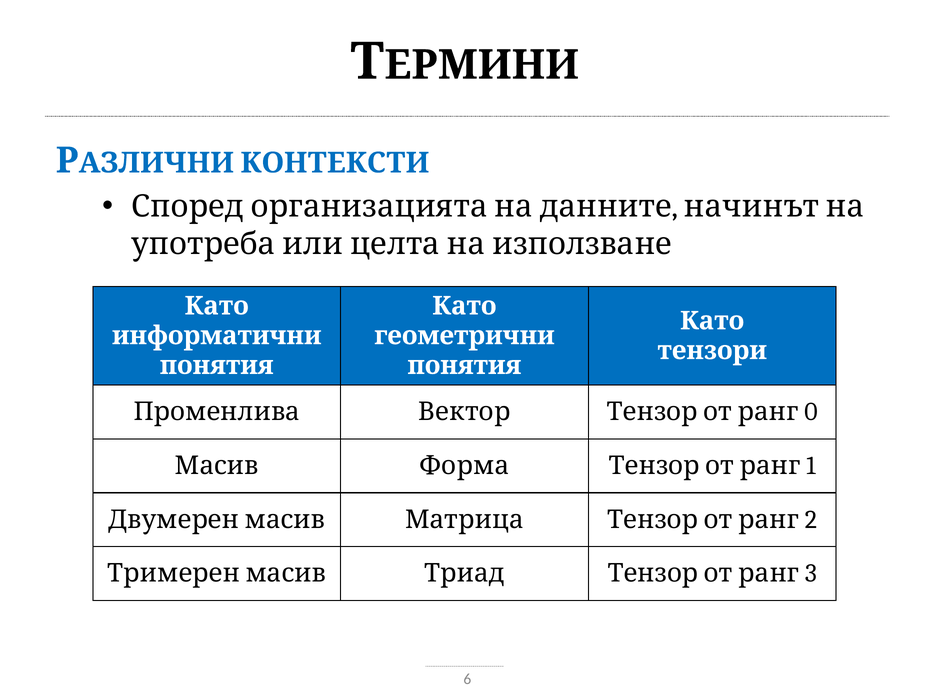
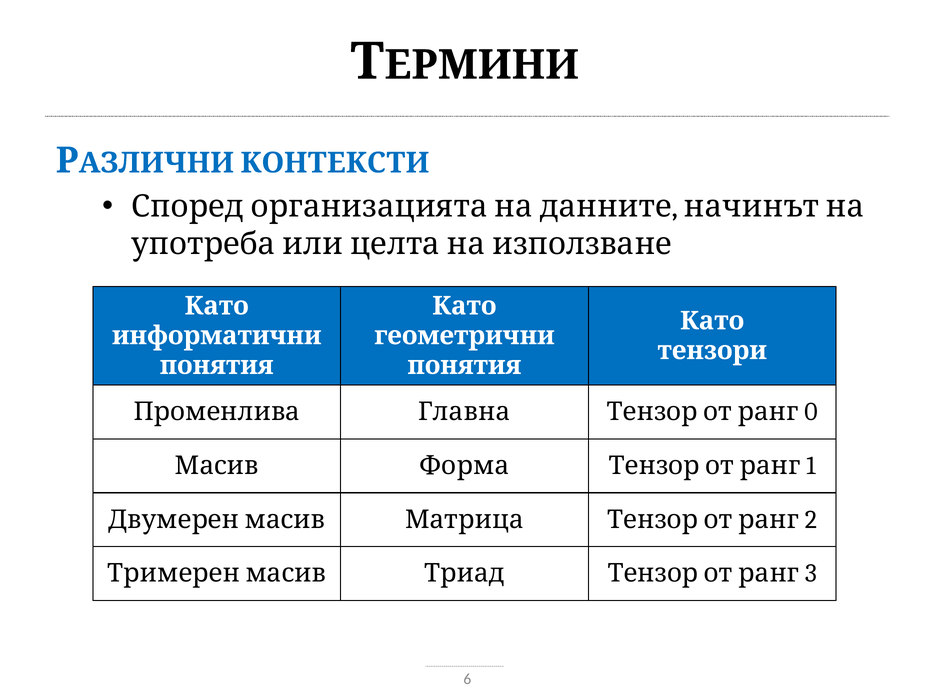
Вектор: Вектор -> Главна
